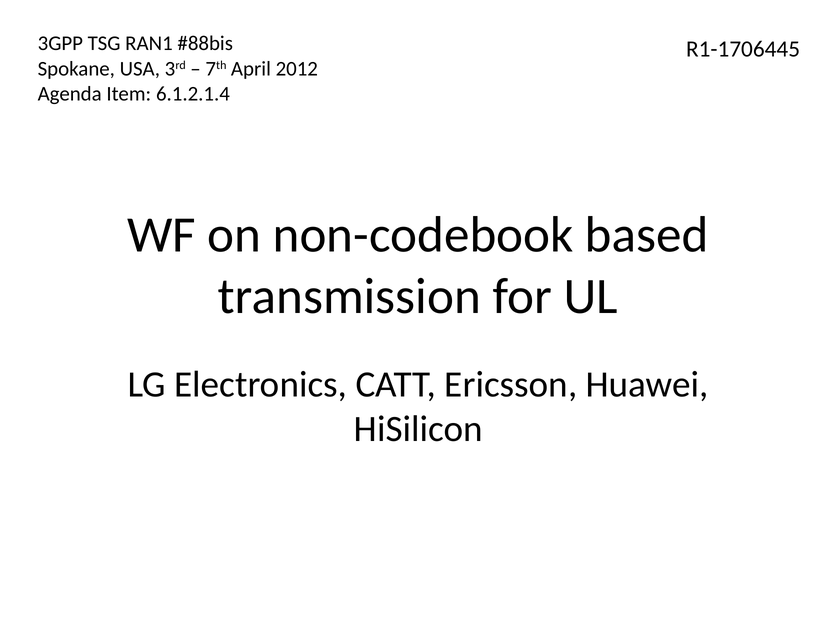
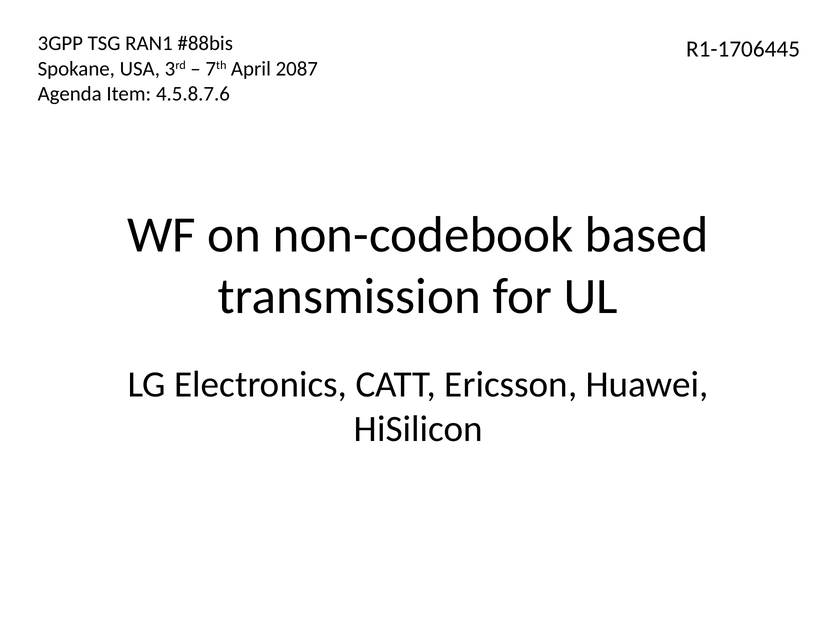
2012: 2012 -> 2087
6.1.2.1.4: 6.1.2.1.4 -> 4.5.8.7.6
